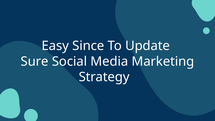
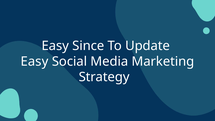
Sure at (34, 61): Sure -> Easy
